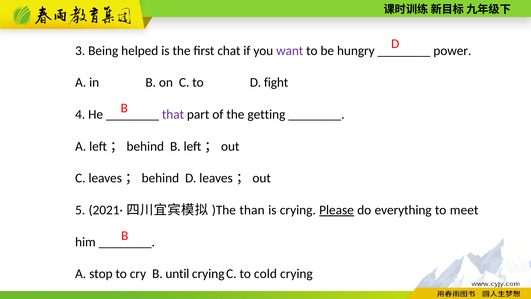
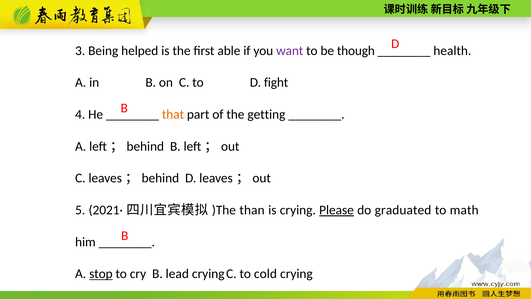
chat: chat -> able
hungry: hungry -> though
power: power -> health
that colour: purple -> orange
everything: everything -> graduated
meet: meet -> math
stop underline: none -> present
until: until -> lead
